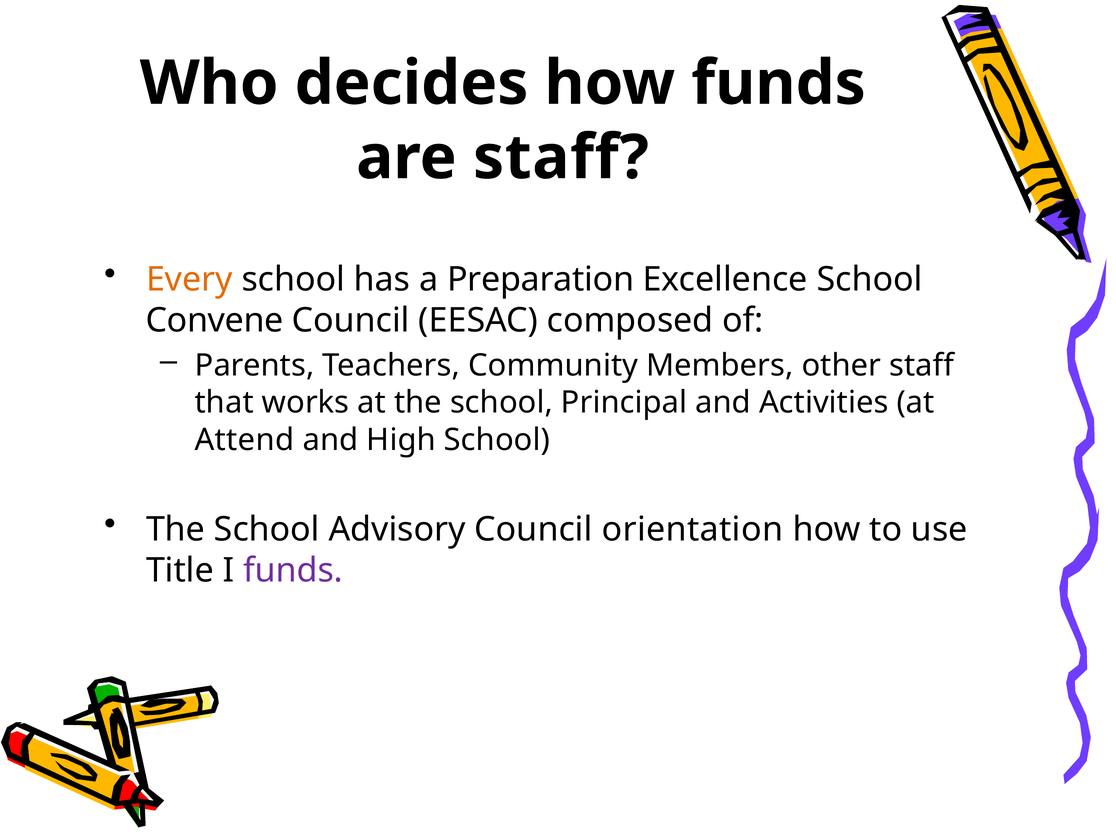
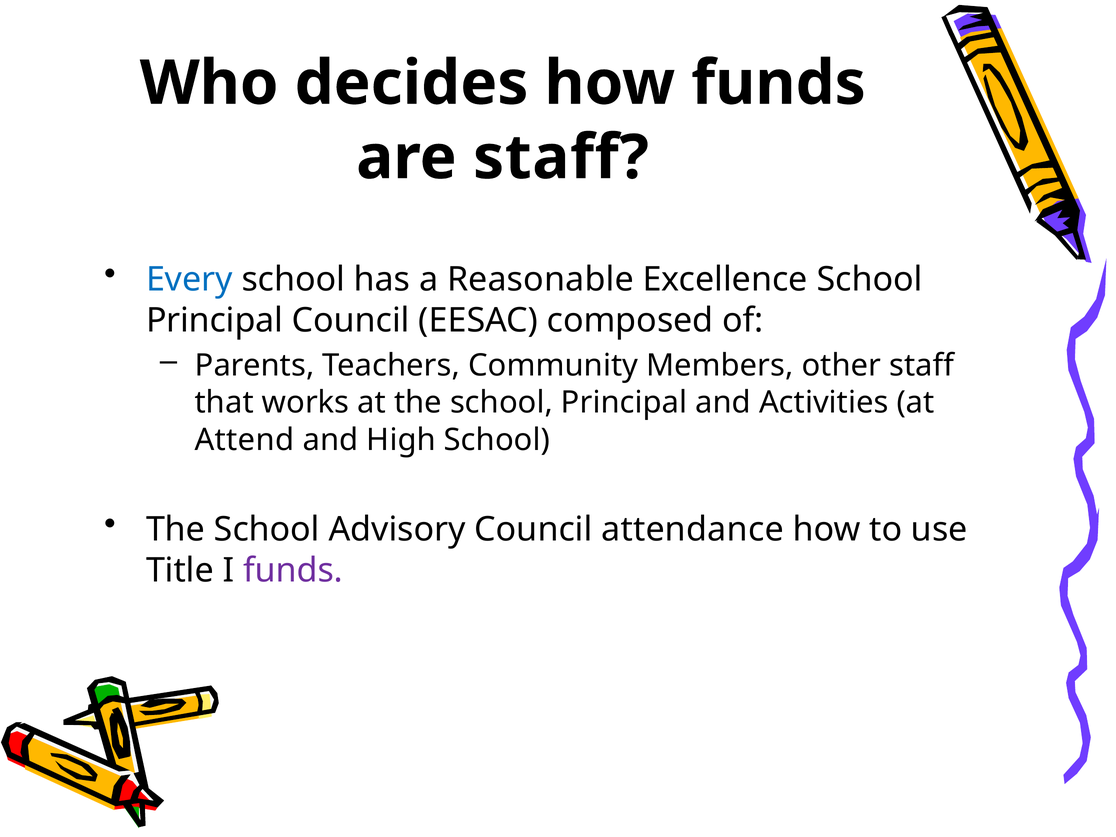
Every colour: orange -> blue
Preparation: Preparation -> Reasonable
Convene at (215, 320): Convene -> Principal
orientation: orientation -> attendance
